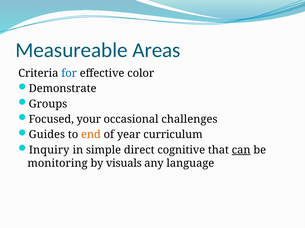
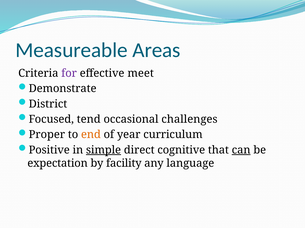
for colour: blue -> purple
color: color -> meet
Groups: Groups -> District
your: your -> tend
Guides: Guides -> Proper
Inquiry: Inquiry -> Positive
simple underline: none -> present
monitoring: monitoring -> expectation
visuals: visuals -> facility
